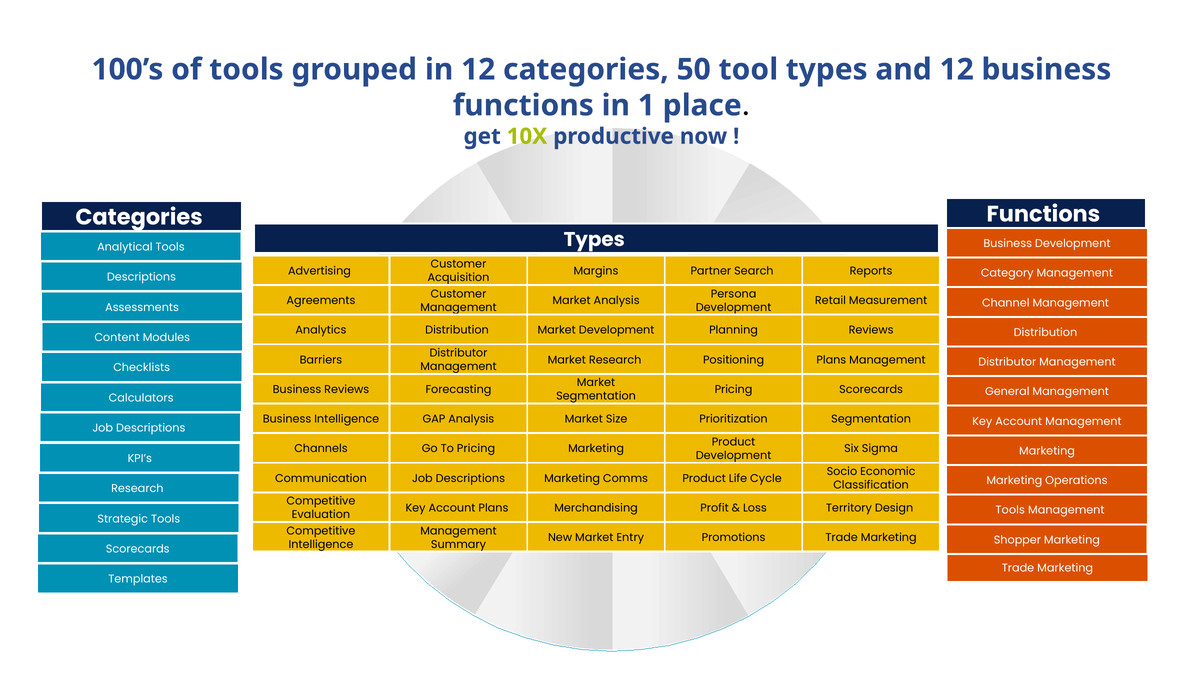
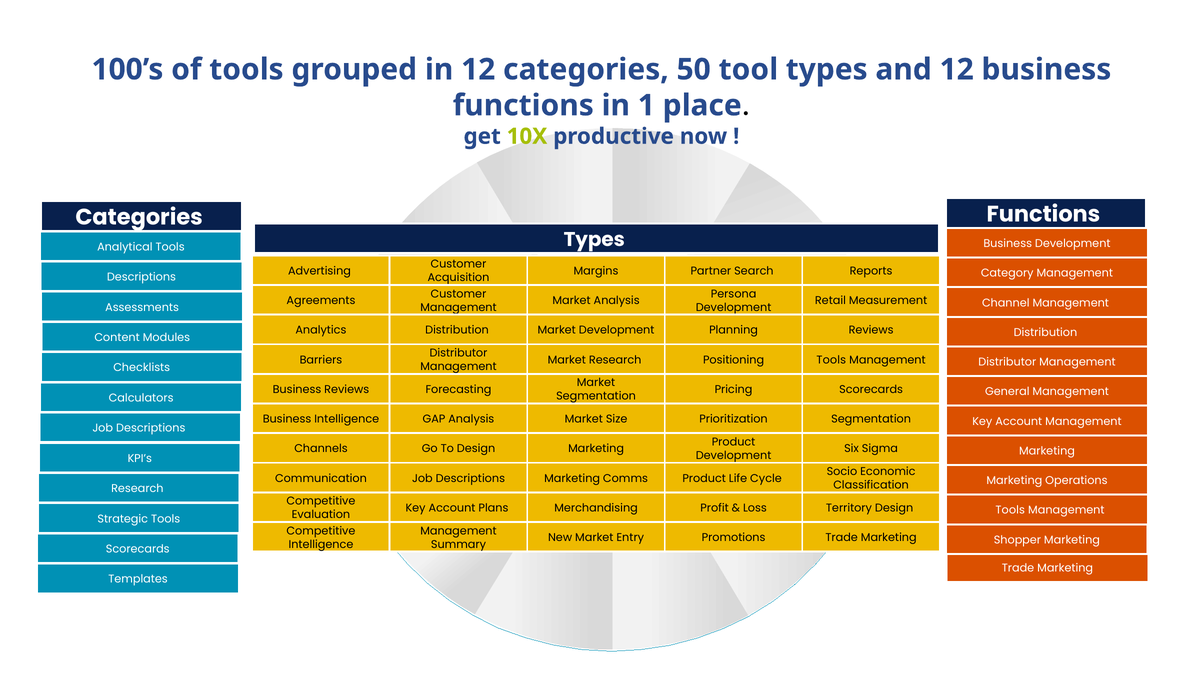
Plans at (831, 360): Plans -> Tools
To Pricing: Pricing -> Design
